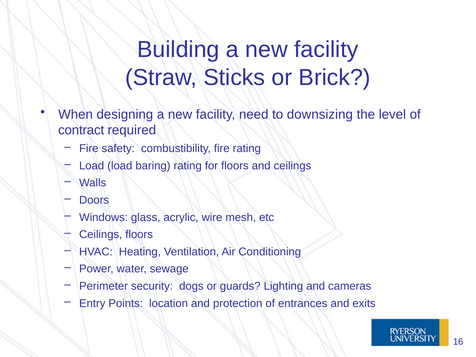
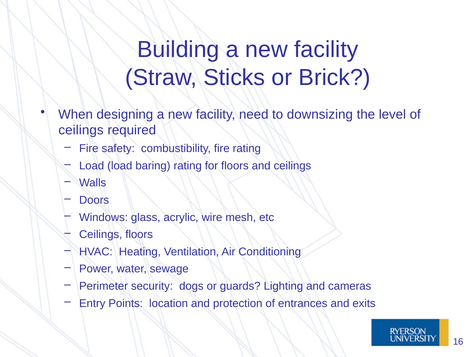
contract at (81, 130): contract -> ceilings
